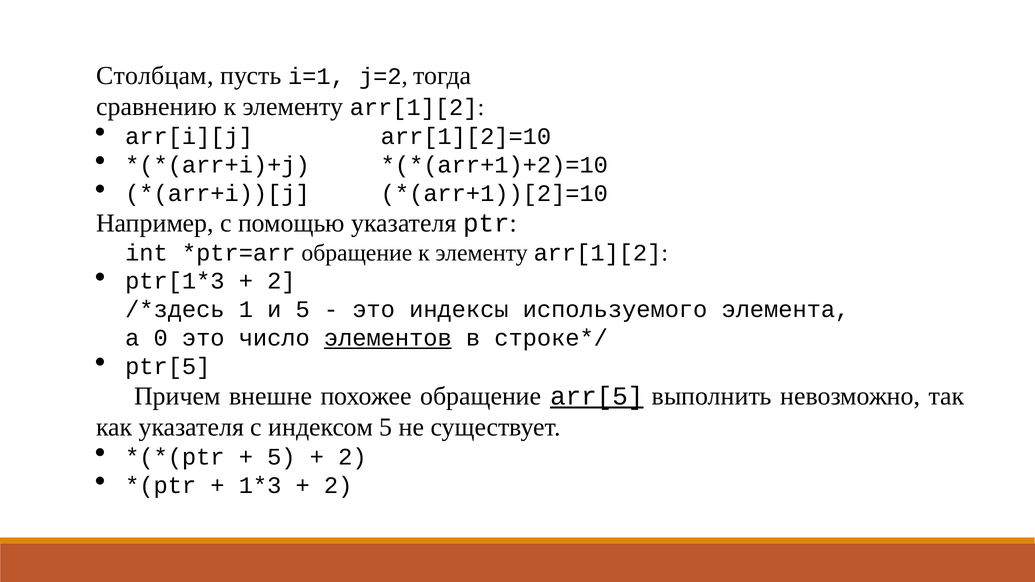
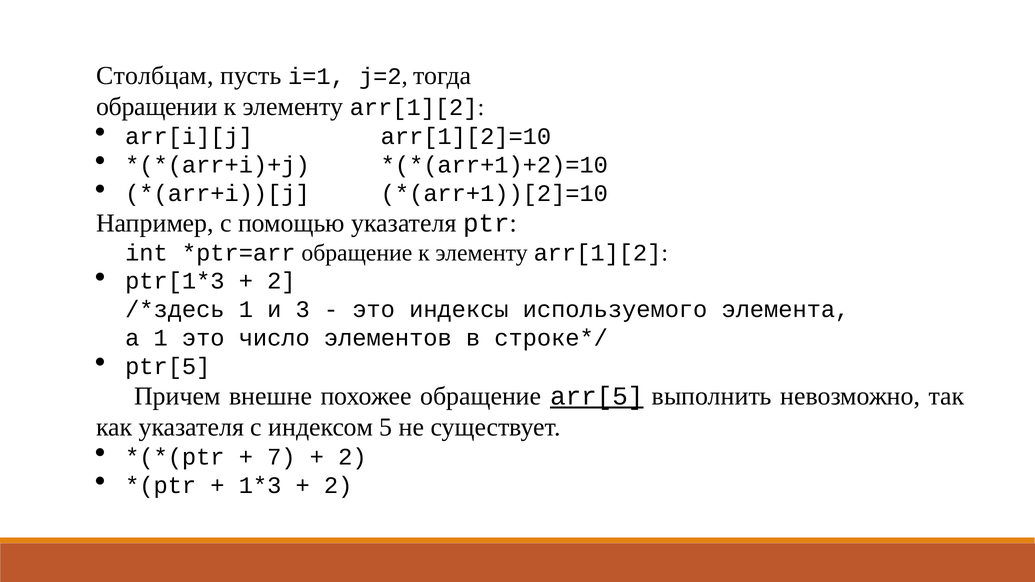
сравнению: сравнению -> обращении
и 5: 5 -> 3
а 0: 0 -> 1
элементов underline: present -> none
5 at (281, 457): 5 -> 7
